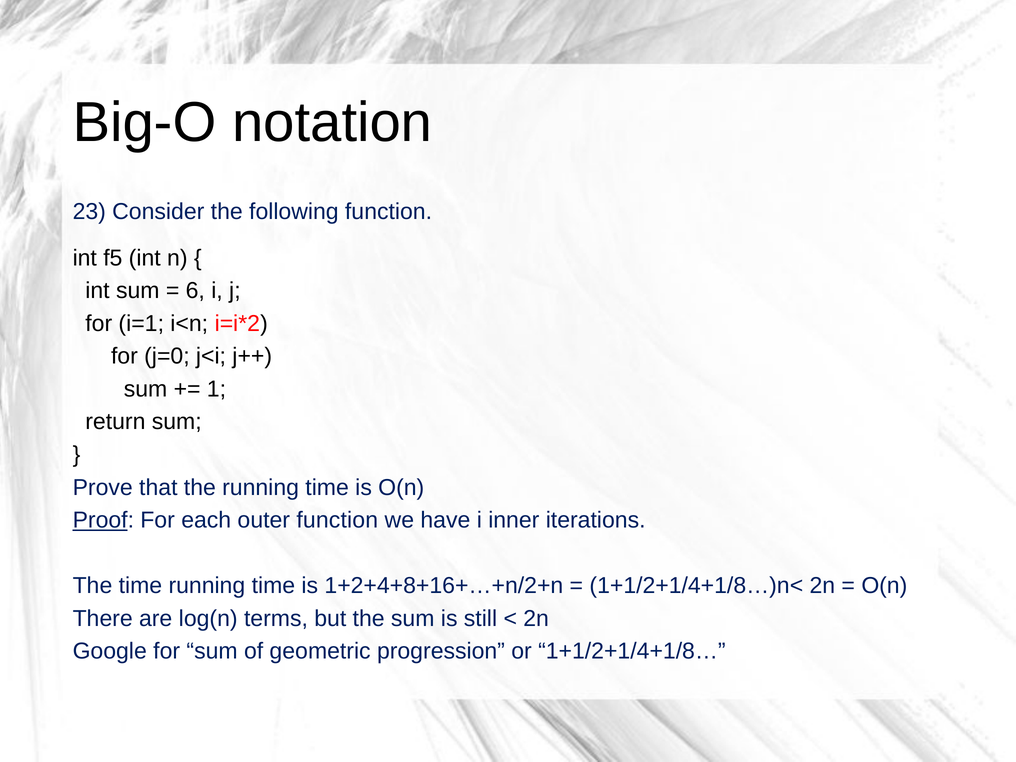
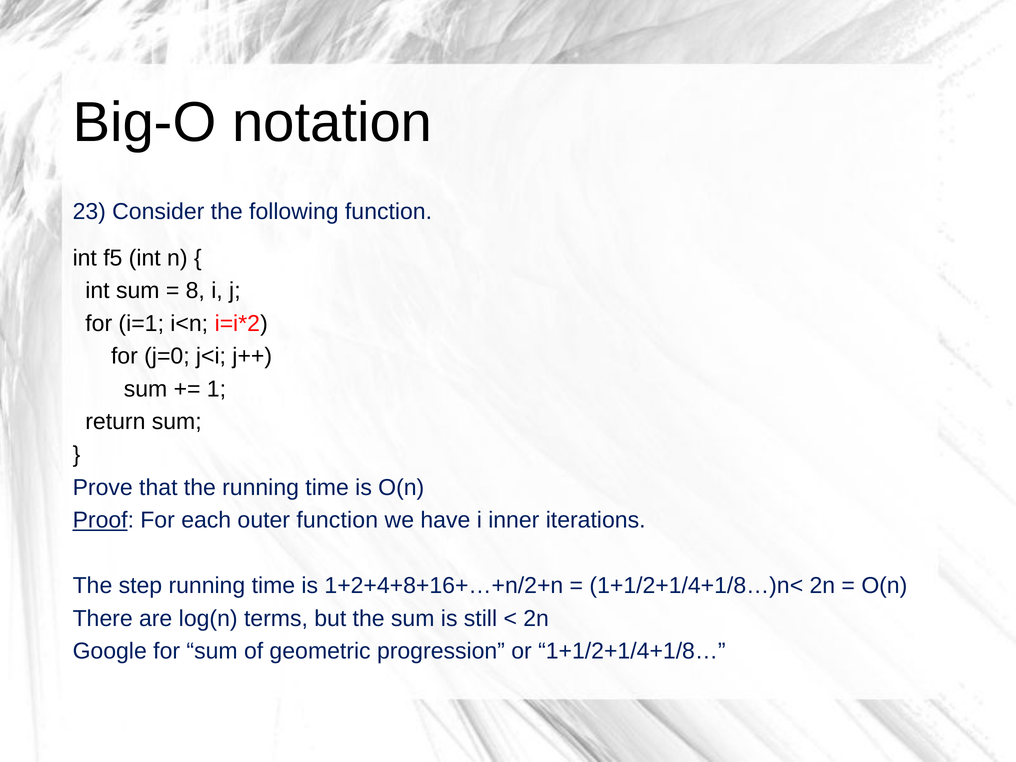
6: 6 -> 8
The time: time -> step
